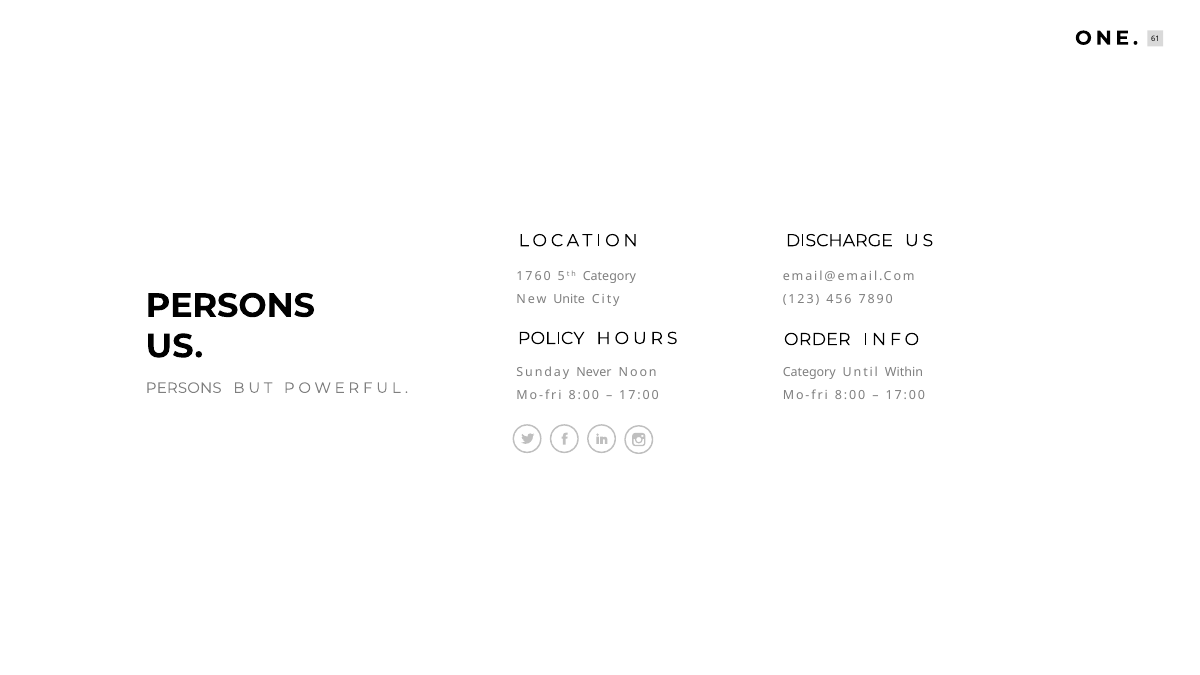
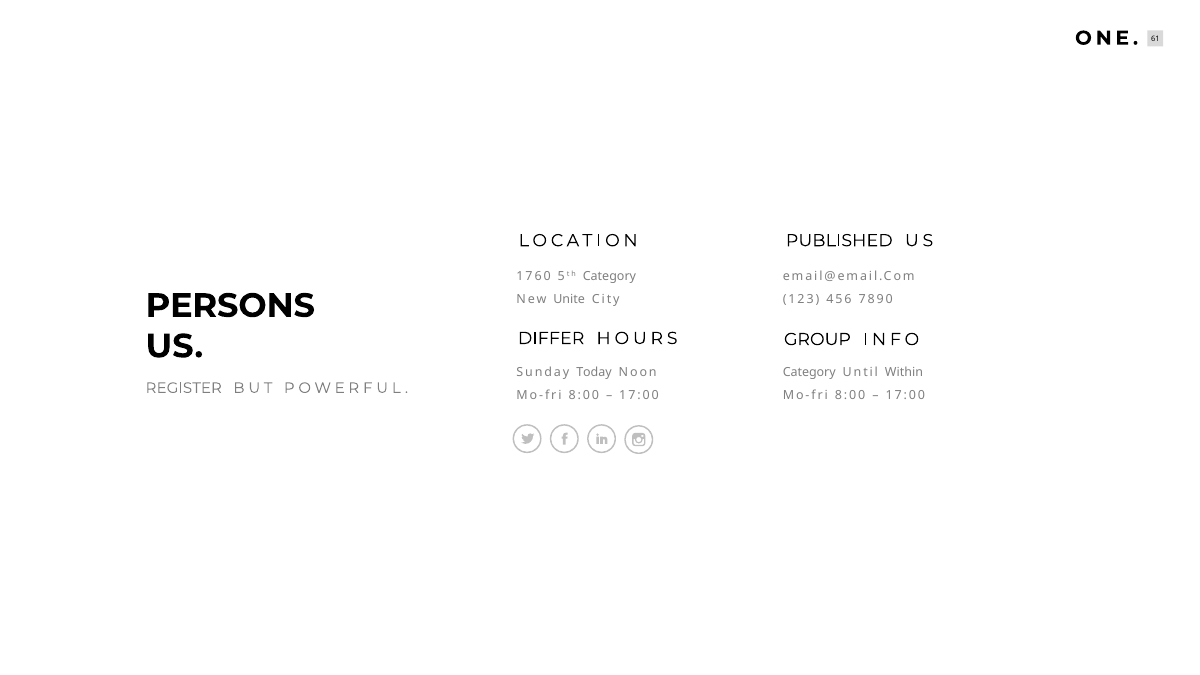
DISCHARGE: DISCHARGE -> PUBLISHED
POLICY: POLICY -> DIFFER
ORDER: ORDER -> GROUP
Never: Never -> Today
PERSONS at (184, 388): PERSONS -> REGISTER
